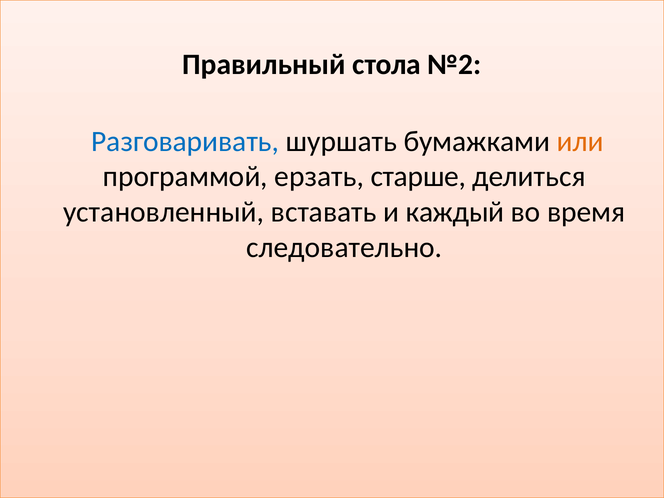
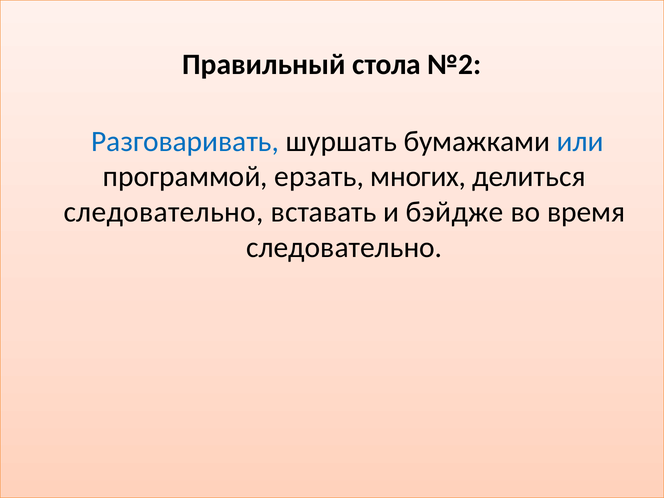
или colour: orange -> blue
старше: старше -> многих
установленный at (164, 212): установленный -> следовательно
каждый: каждый -> бэйдже
